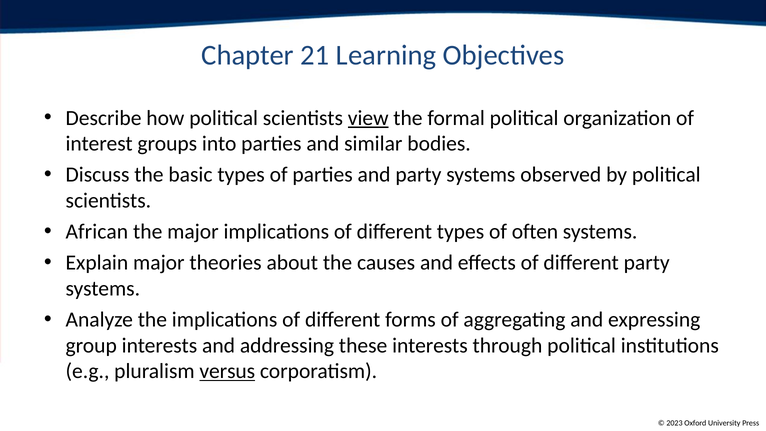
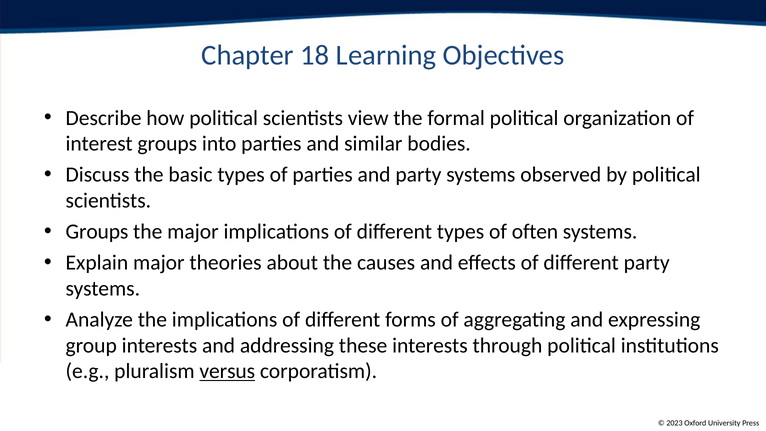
21: 21 -> 18
view underline: present -> none
African at (97, 232): African -> Groups
